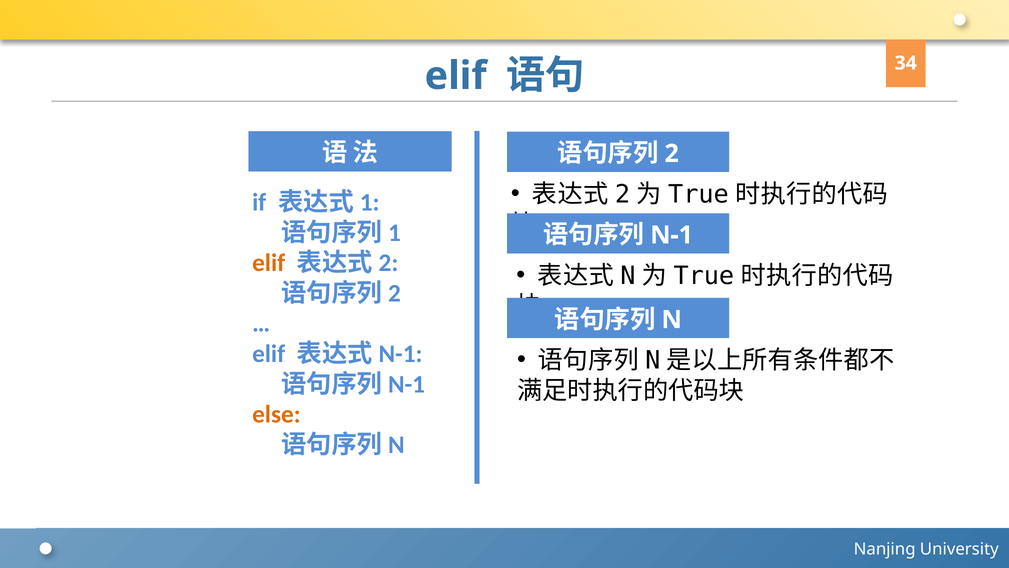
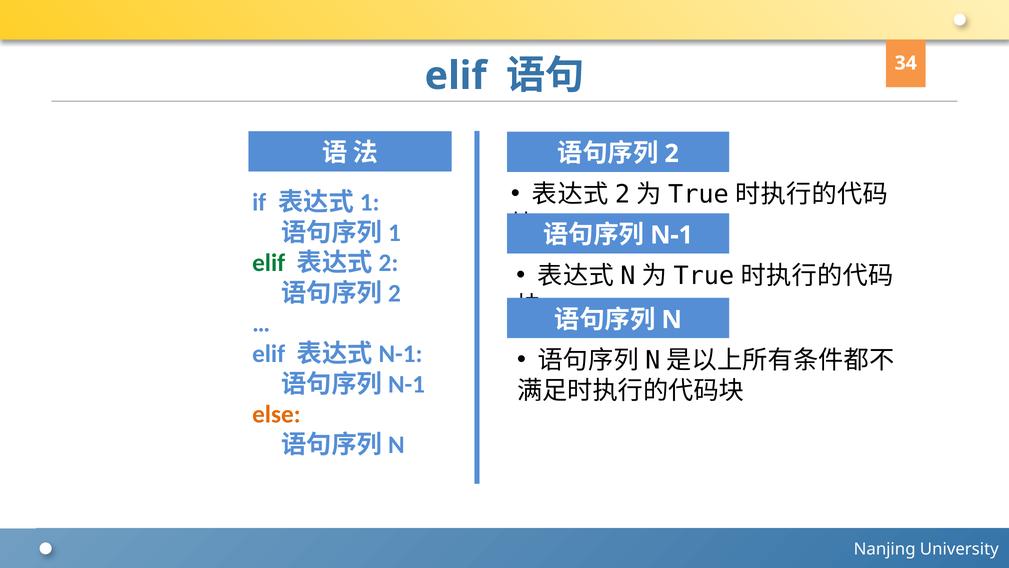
elif at (269, 263) colour: orange -> green
